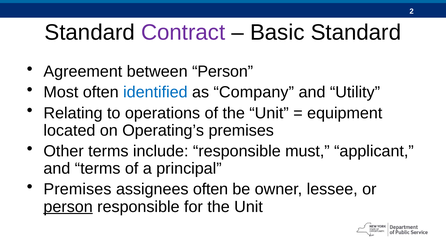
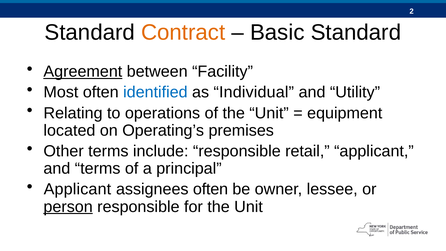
Contract colour: purple -> orange
Agreement underline: none -> present
between Person: Person -> Facility
Company: Company -> Individual
must: must -> retail
Premises at (77, 189): Premises -> Applicant
